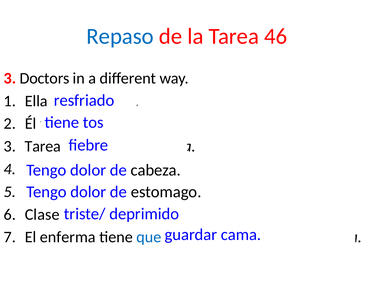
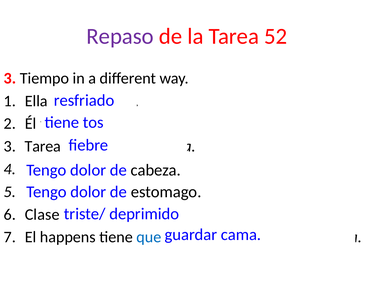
Repaso colour: blue -> purple
46: 46 -> 52
3 Doctors: Doctors -> Tiempo
enferma: enferma -> happens
